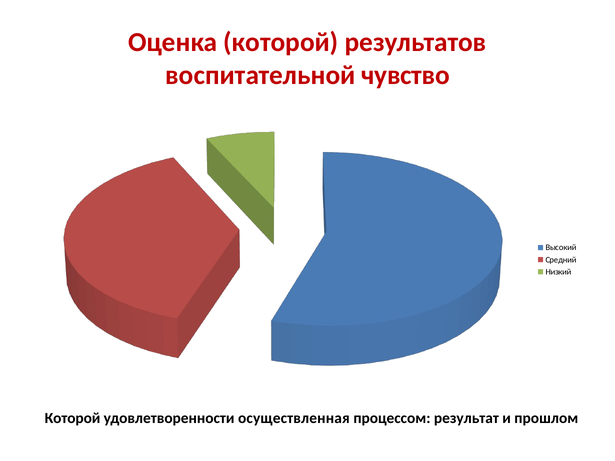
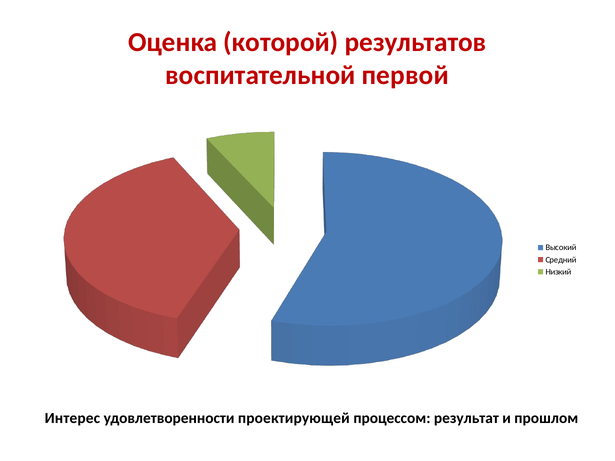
чувство: чувство -> первой
Которой at (73, 418): Которой -> Интерес
осуществленная: осуществленная -> проектирующей
